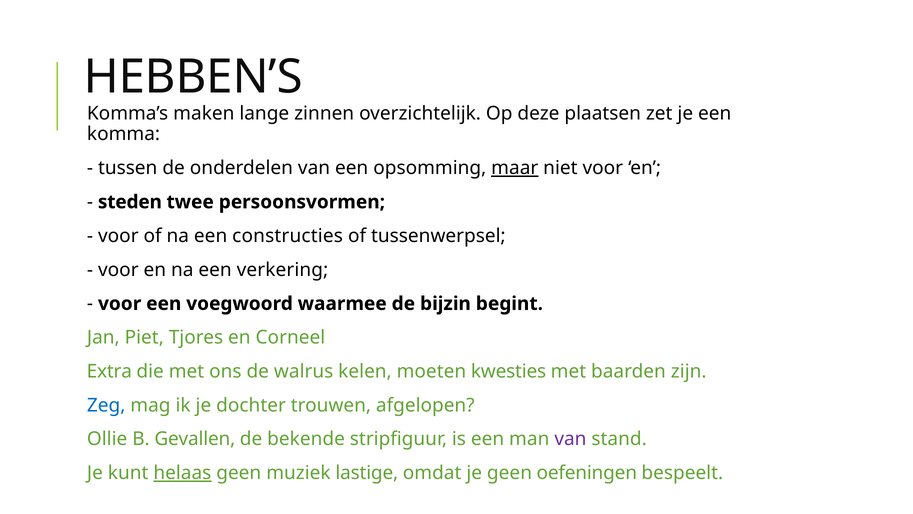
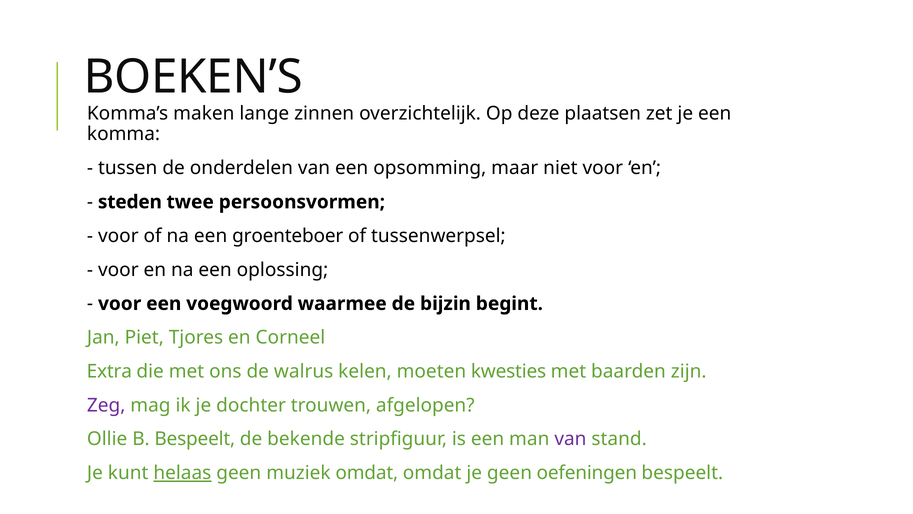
HEBBEN’S: HEBBEN’S -> BOEKEN’S
maar underline: present -> none
constructies: constructies -> groenteboer
verkering: verkering -> oplossing
Zeg colour: blue -> purple
B Gevallen: Gevallen -> Bespeelt
muziek lastige: lastige -> omdat
